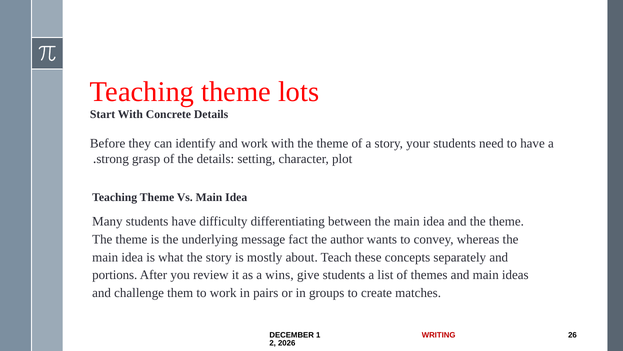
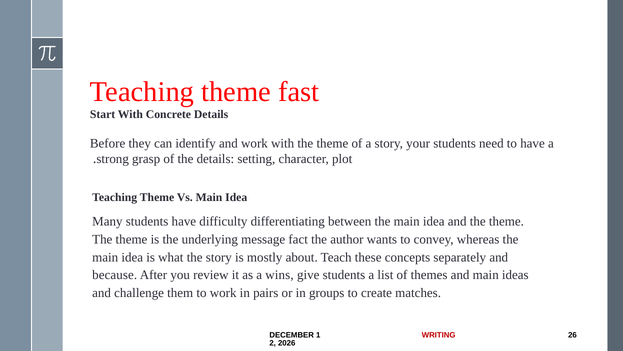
lots: lots -> fast
portions: portions -> because
